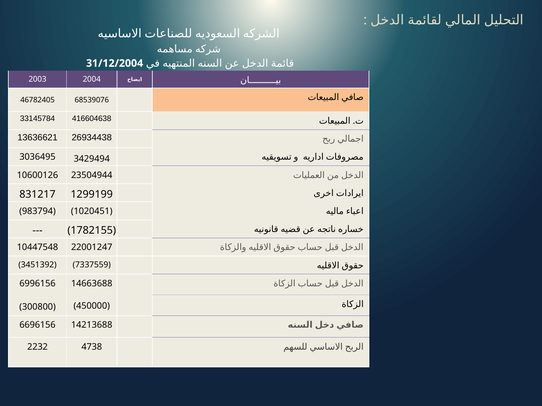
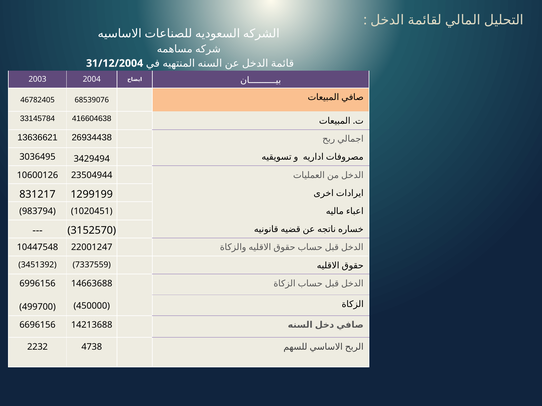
1782155: 1782155 -> 3152570
300800: 300800 -> 499700
